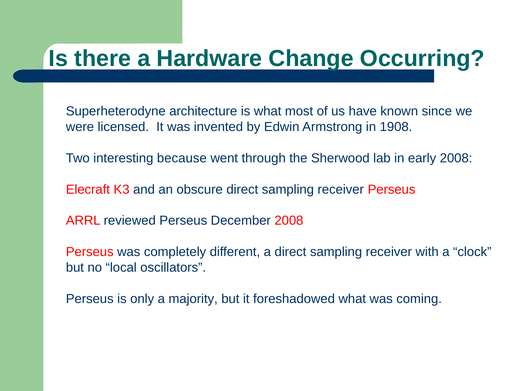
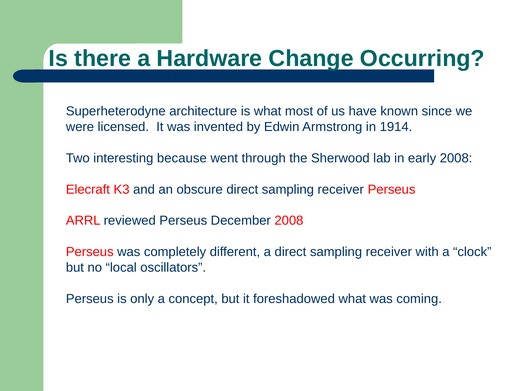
1908: 1908 -> 1914
majority: majority -> concept
